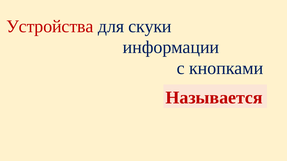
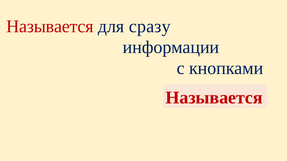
Устройства at (50, 26): Устройства -> Называется
скуки: скуки -> сразу
